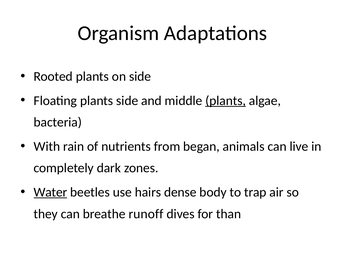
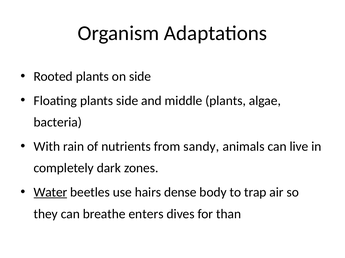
plants at (226, 101) underline: present -> none
began: began -> sandy
runoff: runoff -> enters
